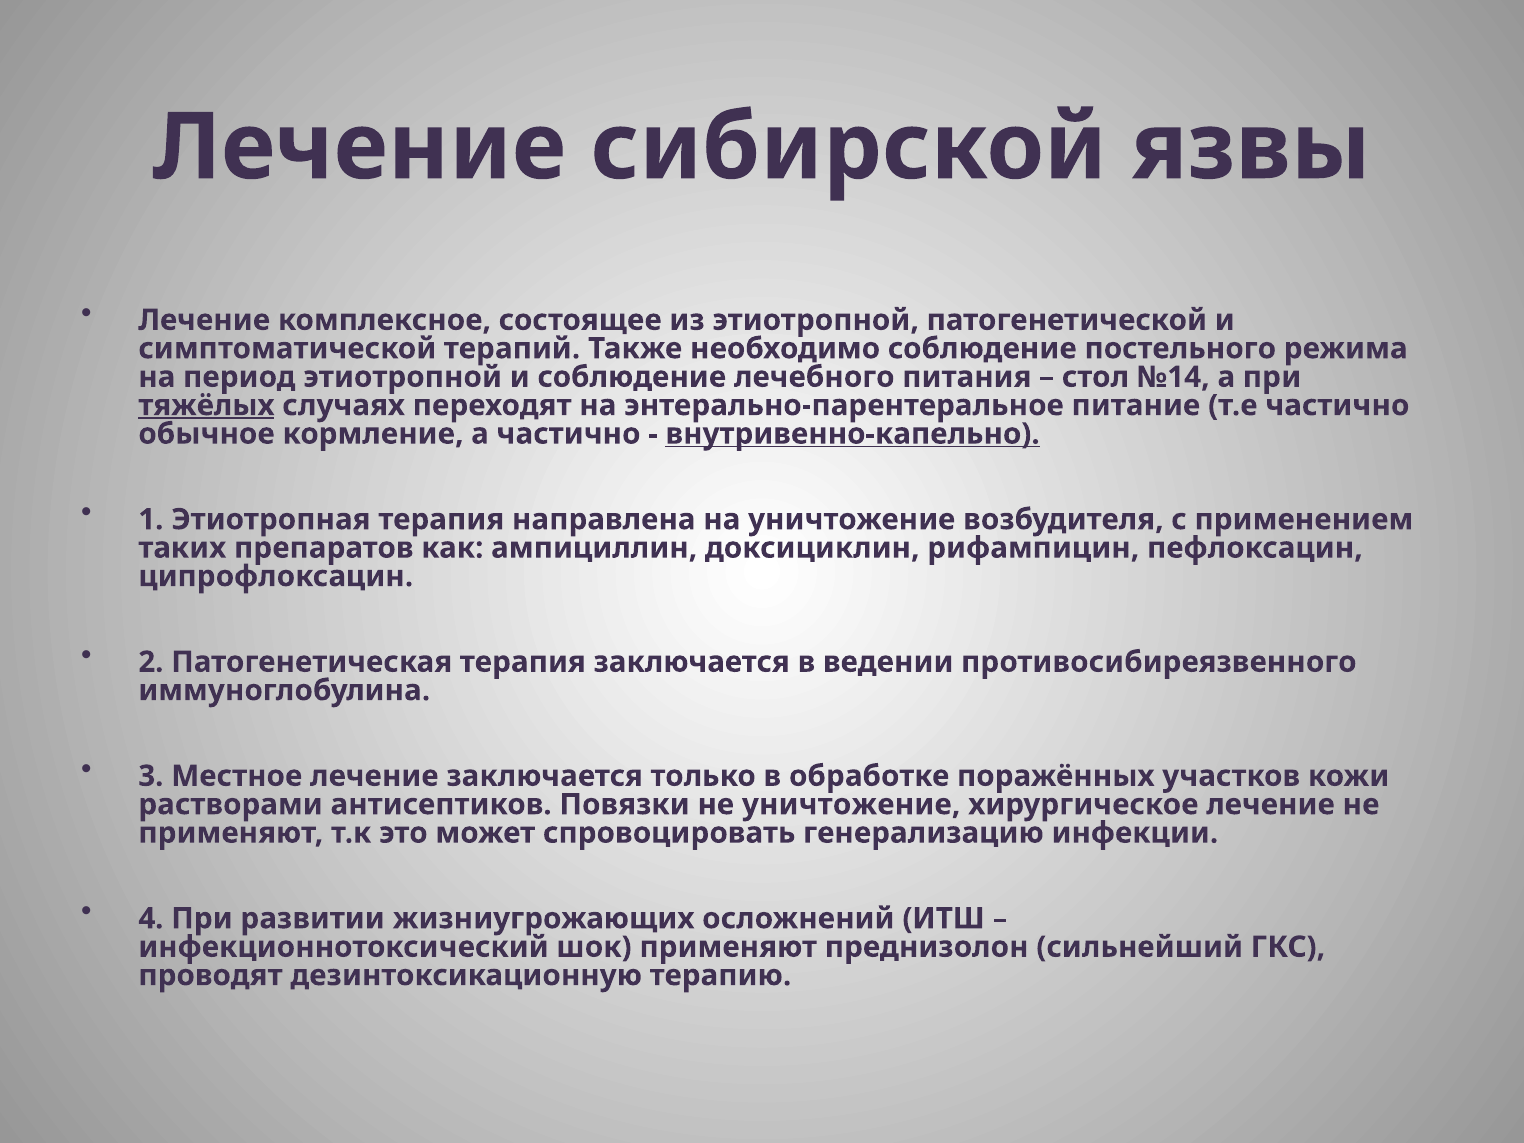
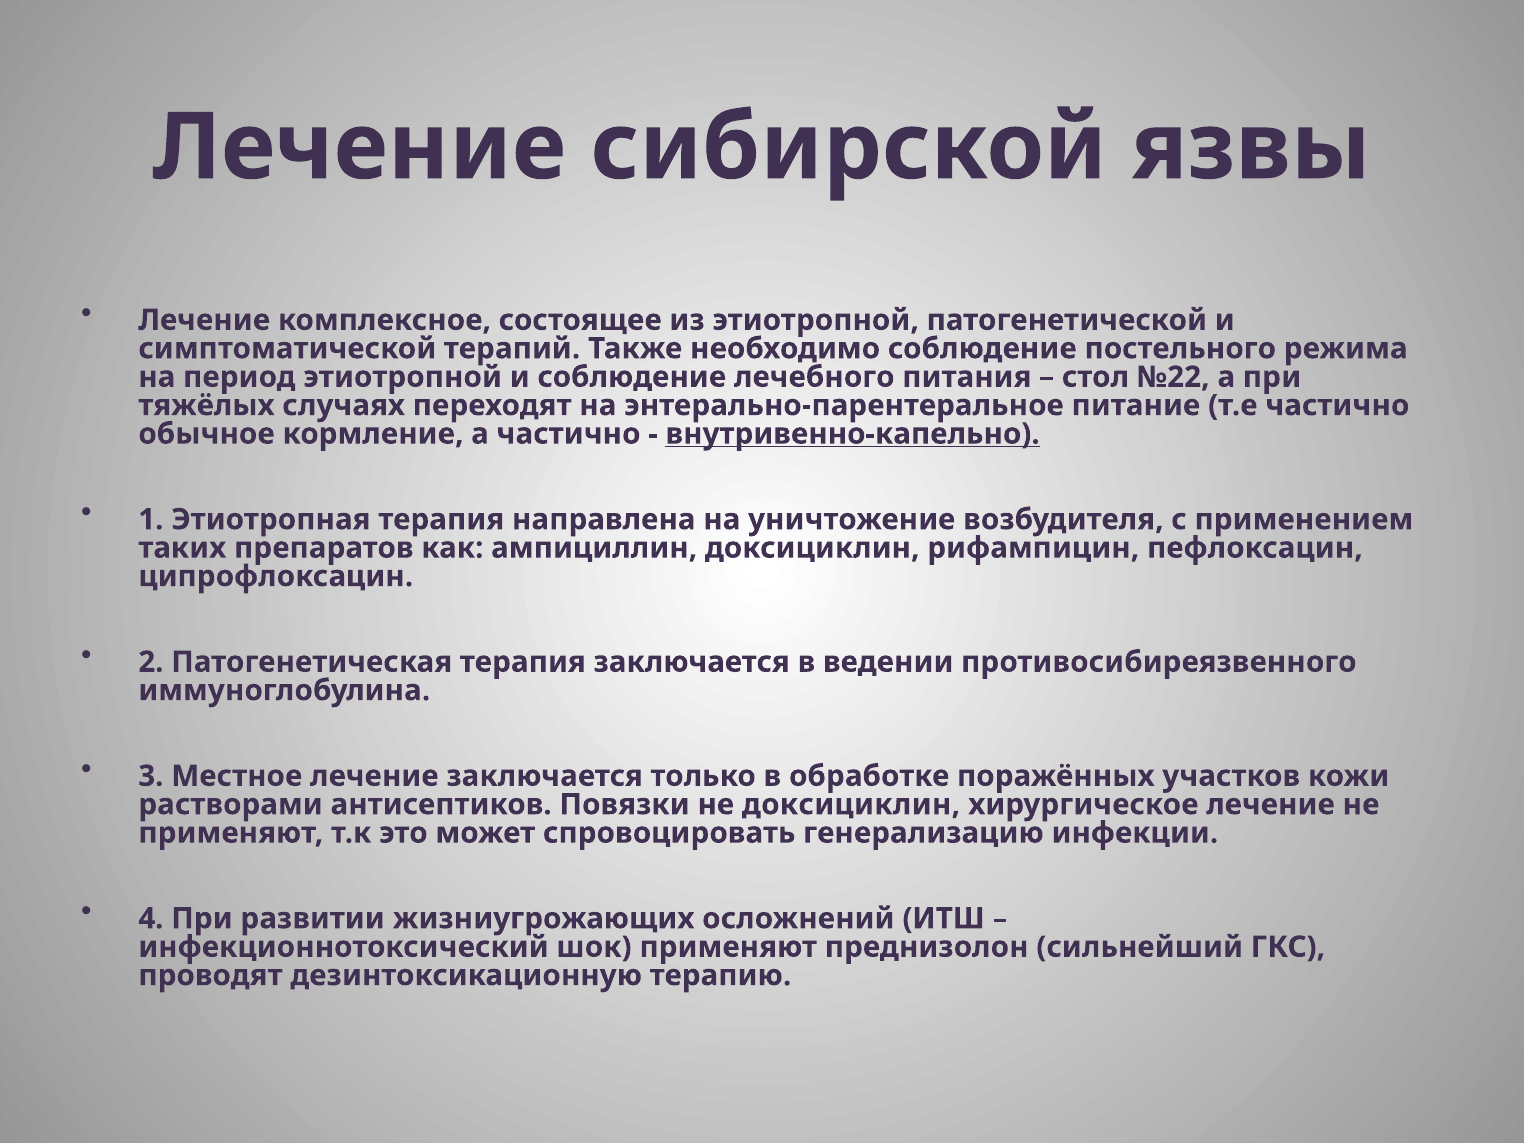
№14: №14 -> №22
тяжёлых underline: present -> none
не уничтожение: уничтожение -> доксициклин
